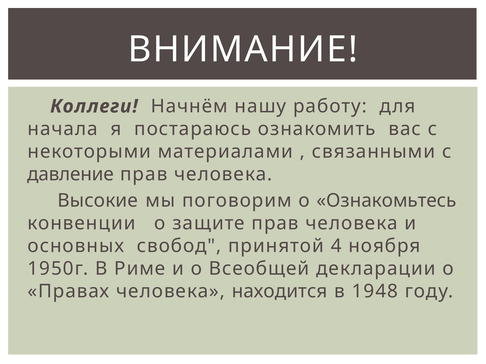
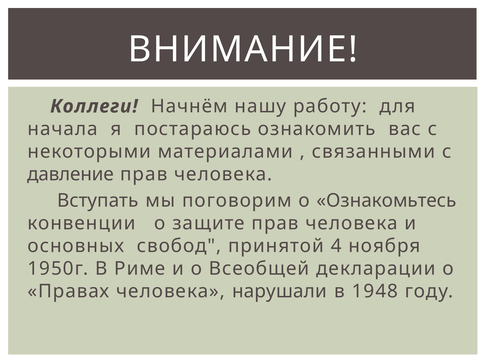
Высокие: Высокие -> Вступать
находится: находится -> нарушали
